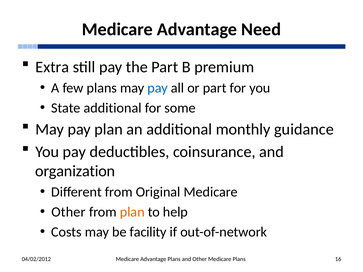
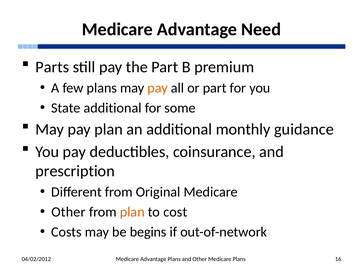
Extra: Extra -> Parts
pay at (158, 88) colour: blue -> orange
organization: organization -> prescription
help: help -> cost
facility: facility -> begins
